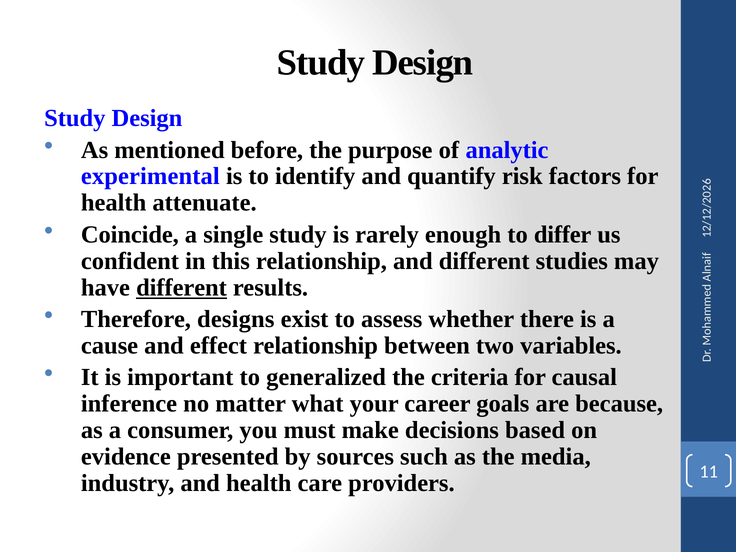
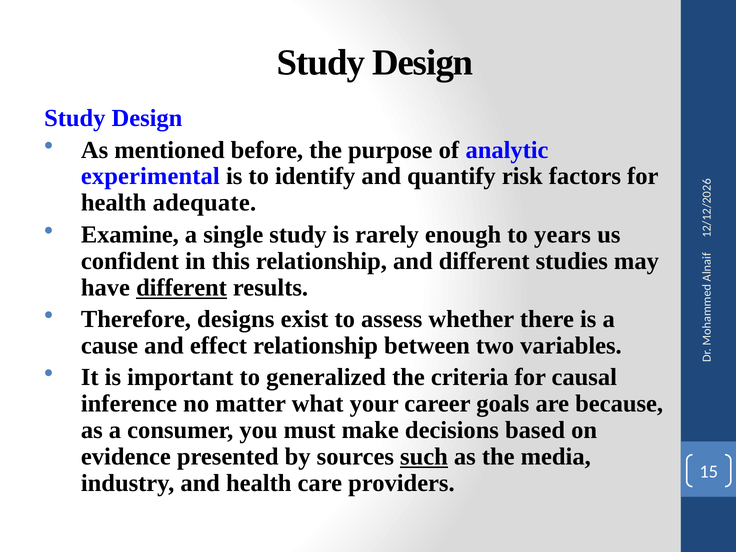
attenuate: attenuate -> adequate
Coincide: Coincide -> Examine
differ: differ -> years
such underline: none -> present
11: 11 -> 15
